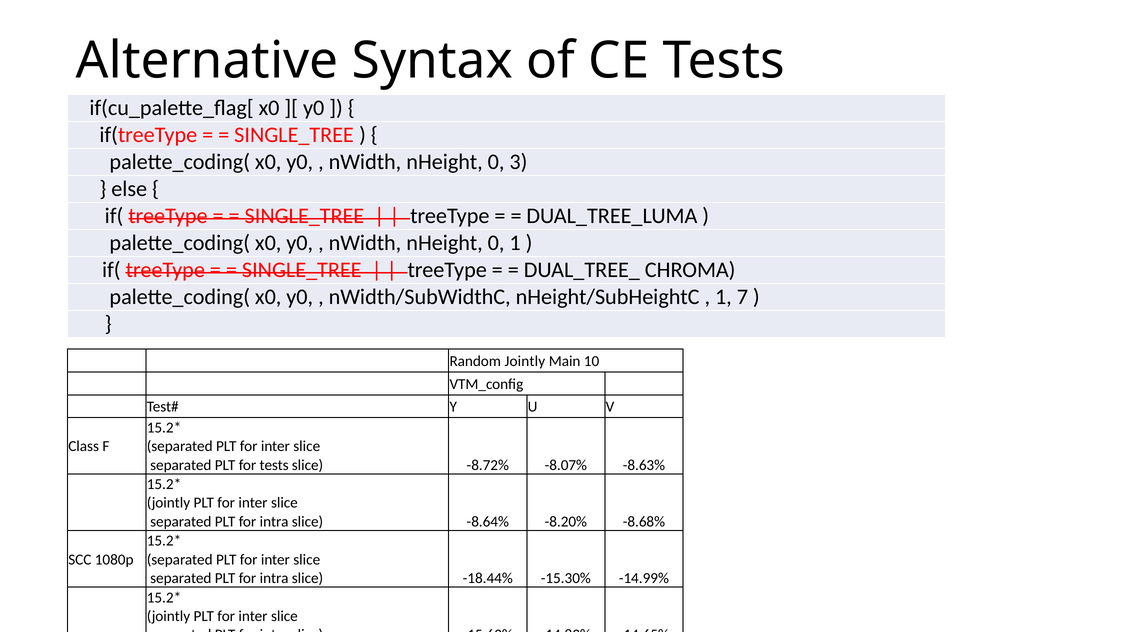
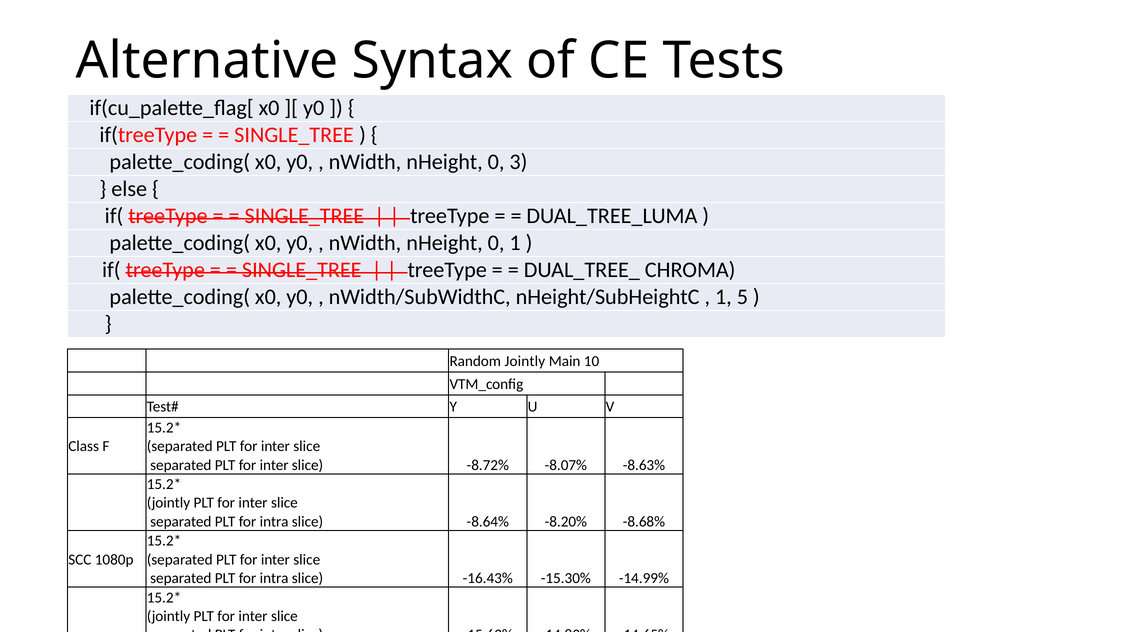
7: 7 -> 5
tests at (274, 465): tests -> inter
-18.44%: -18.44% -> -16.43%
